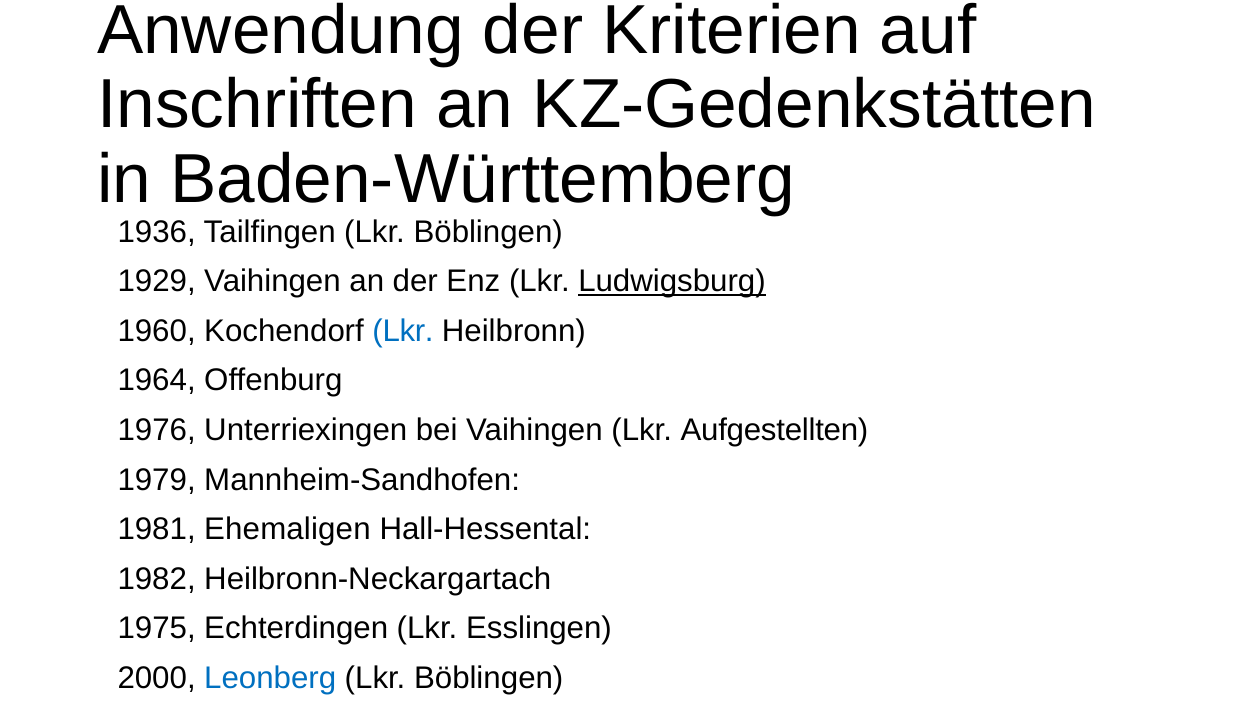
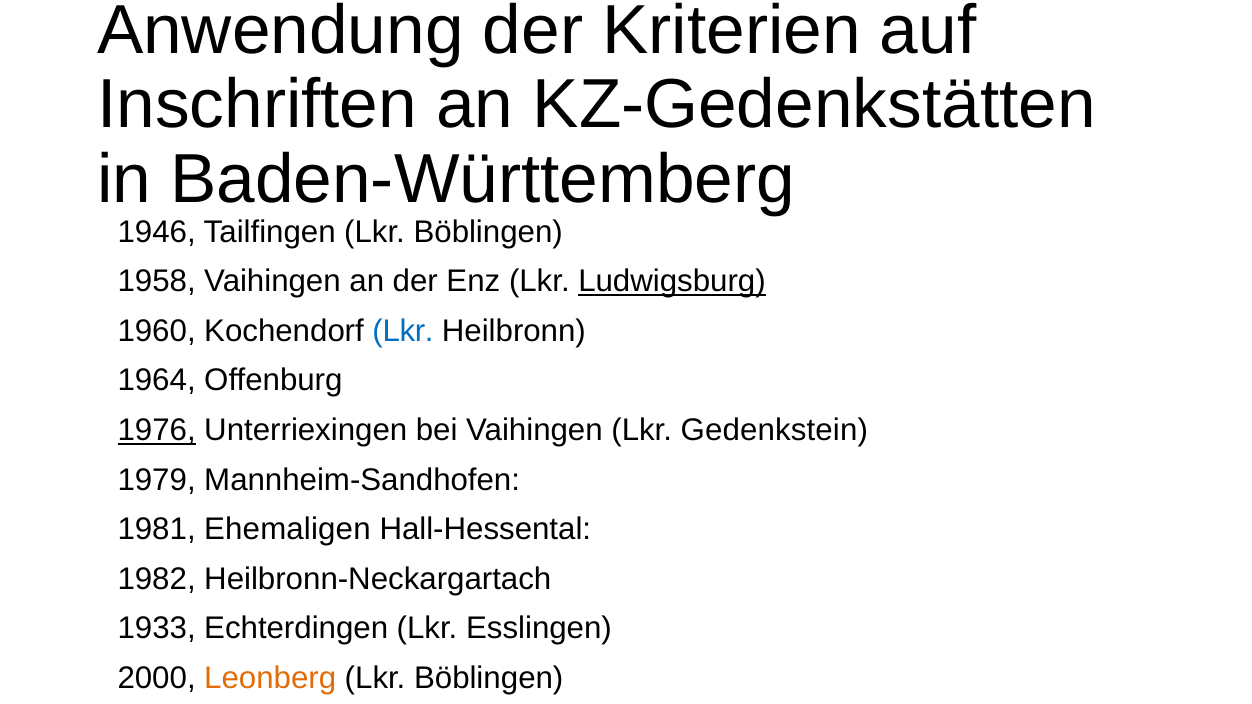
1936: 1936 -> 1946
1929: 1929 -> 1958
1976 underline: none -> present
Aufgestellten: Aufgestellten -> Gedenkstein
1975: 1975 -> 1933
Leonberg colour: blue -> orange
